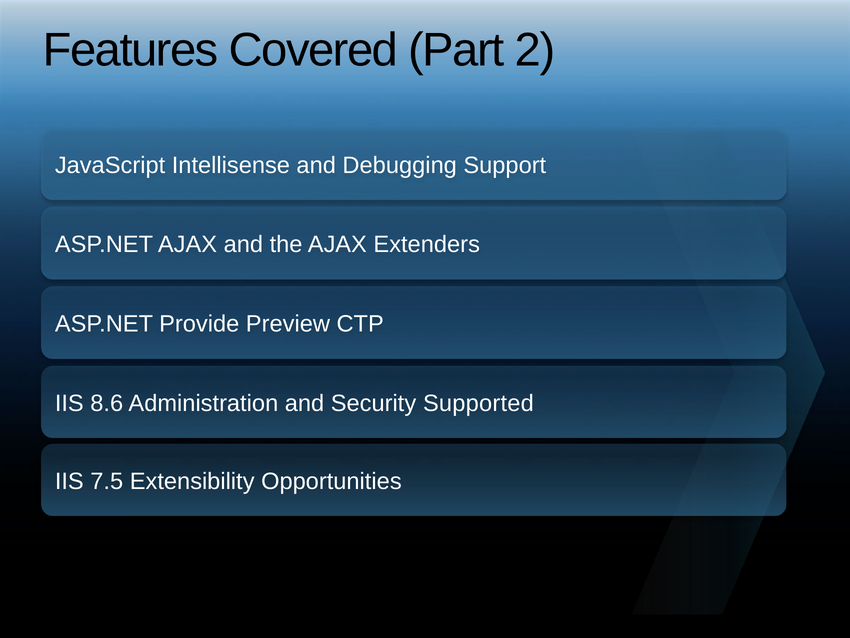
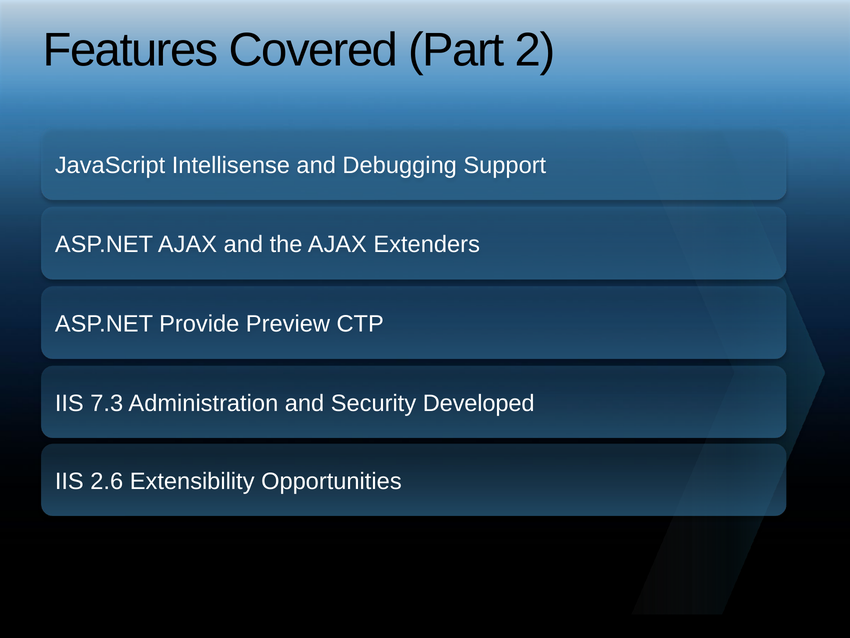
8.6: 8.6 -> 7.3
Supported: Supported -> Developed
7.5: 7.5 -> 2.6
